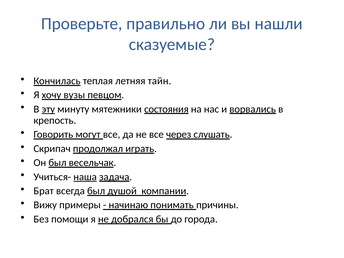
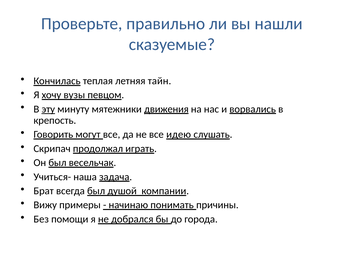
состояния: состояния -> движения
через: через -> идею
наша underline: present -> none
